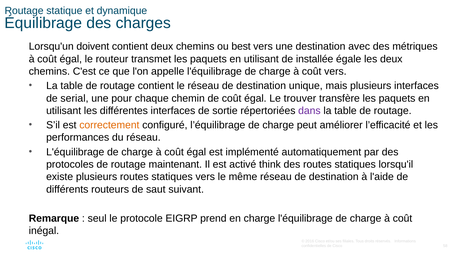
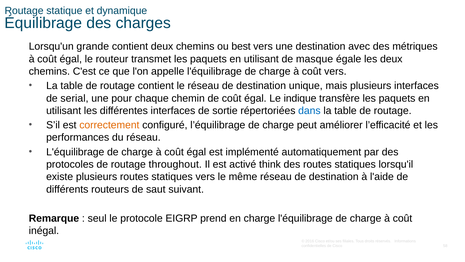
doivent: doivent -> grande
installée: installée -> masque
trouver: trouver -> indique
dans colour: purple -> blue
maintenant: maintenant -> throughout
